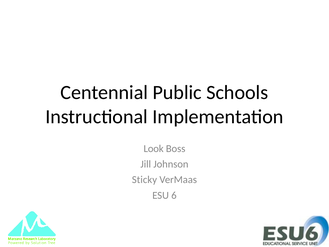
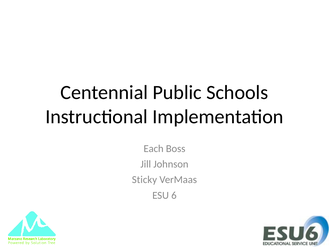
Look: Look -> Each
